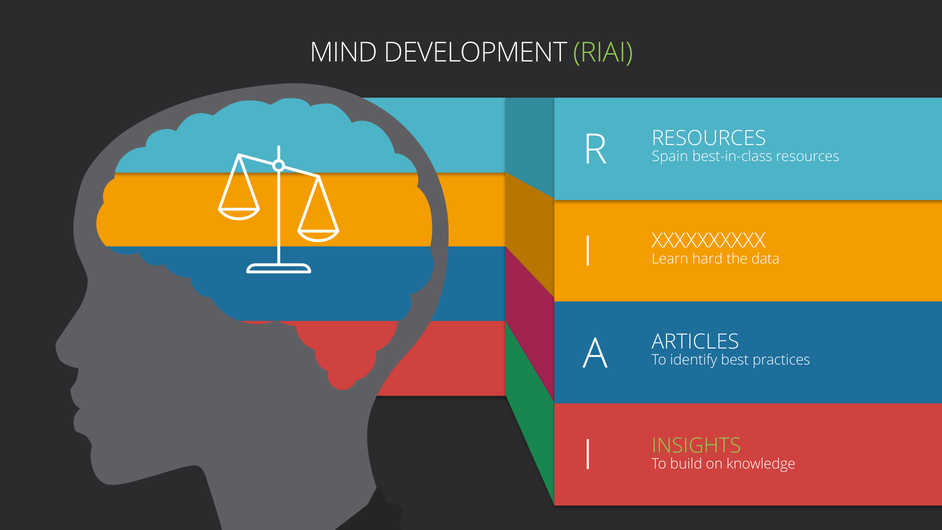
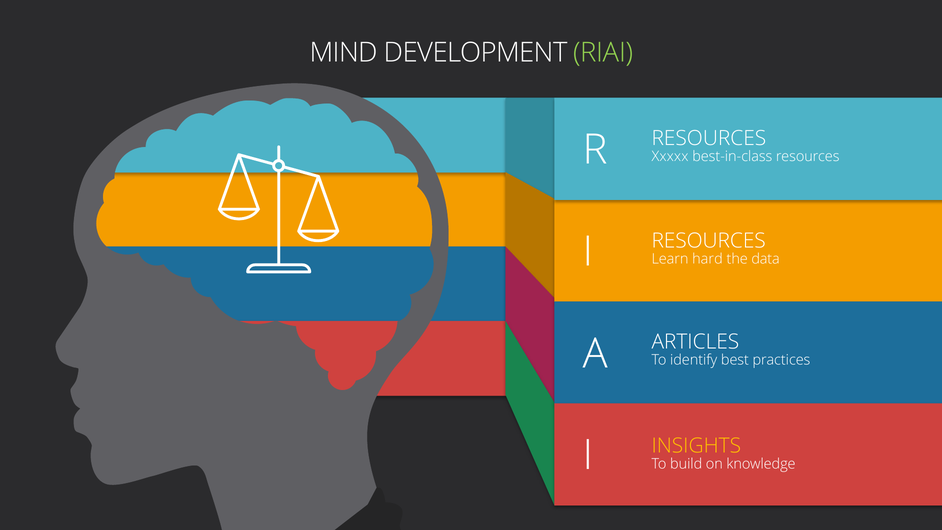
Spain: Spain -> Xxxxx
XXXXXXXXXX at (709, 241): XXXXXXXXXX -> RESOURCES
INSIGHTS colour: light green -> yellow
